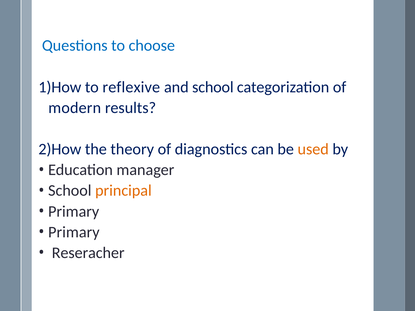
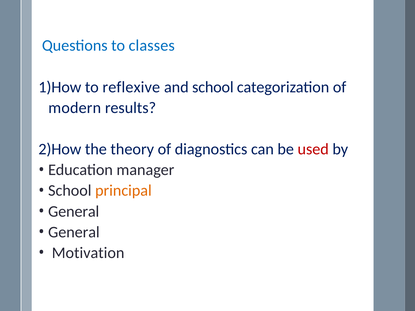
choose: choose -> classes
used colour: orange -> red
Primary at (74, 212): Primary -> General
Primary at (74, 232): Primary -> General
Reseracher: Reseracher -> Motivation
